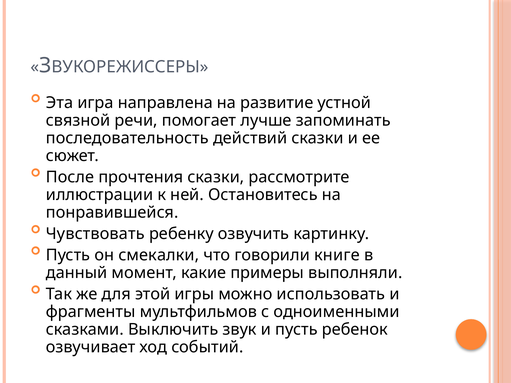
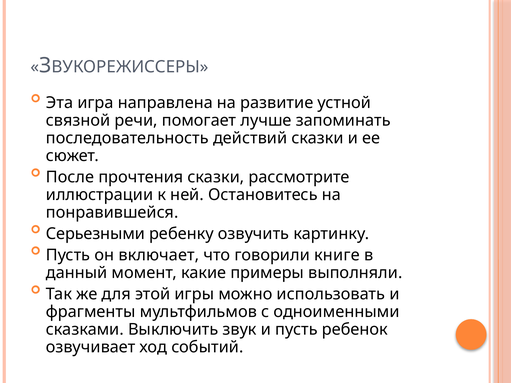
Чувствовать: Чувствовать -> Серьезными
смекалки: смекалки -> включает
